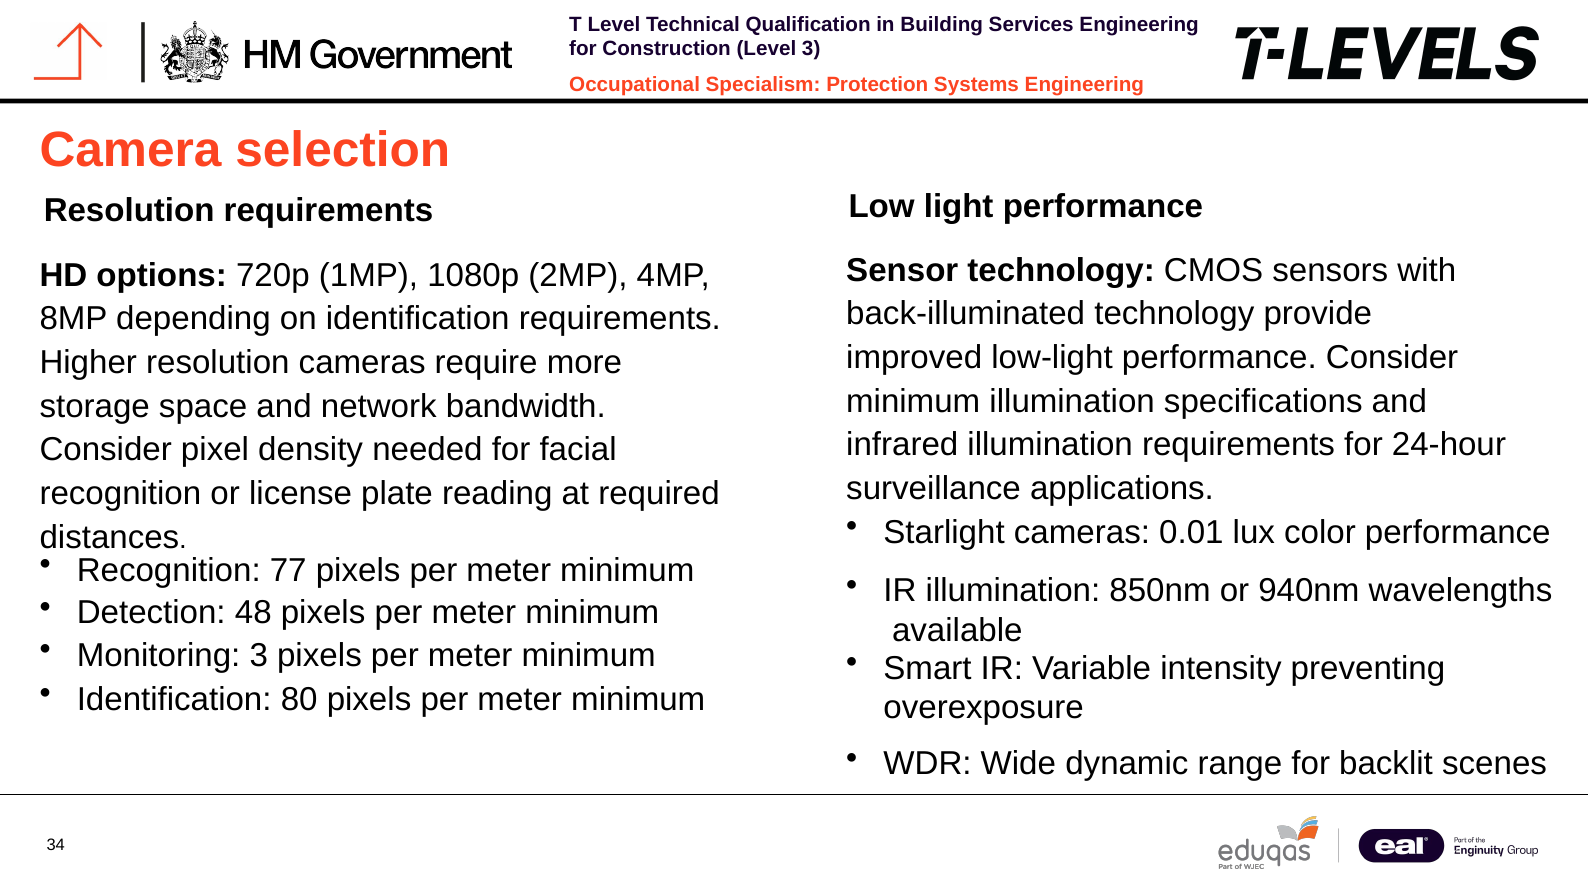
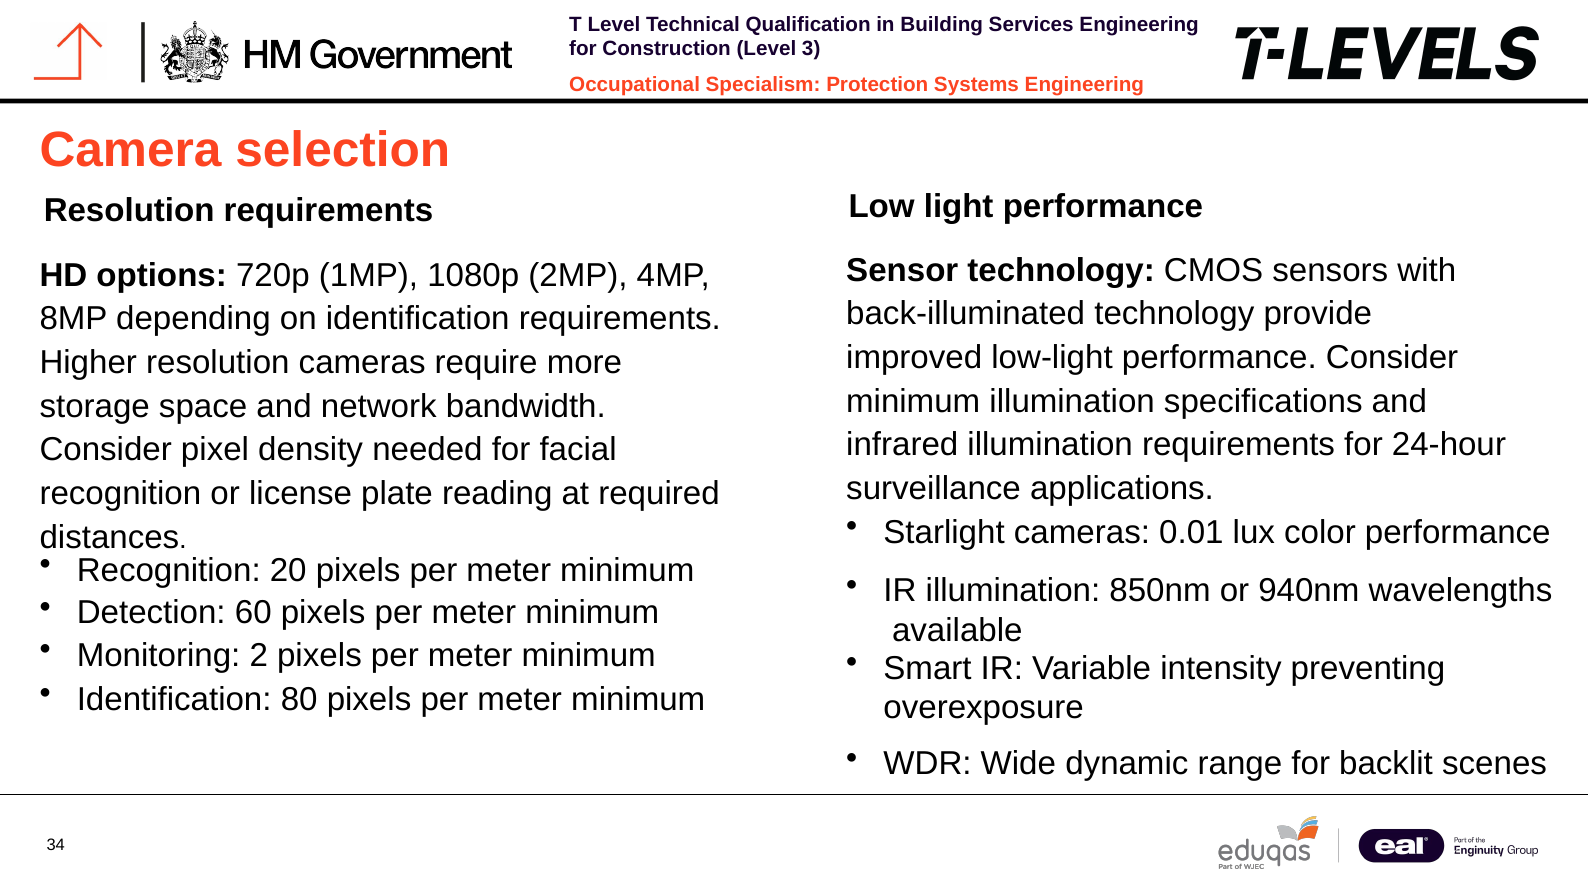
77: 77 -> 20
48: 48 -> 60
Monitoring 3: 3 -> 2
